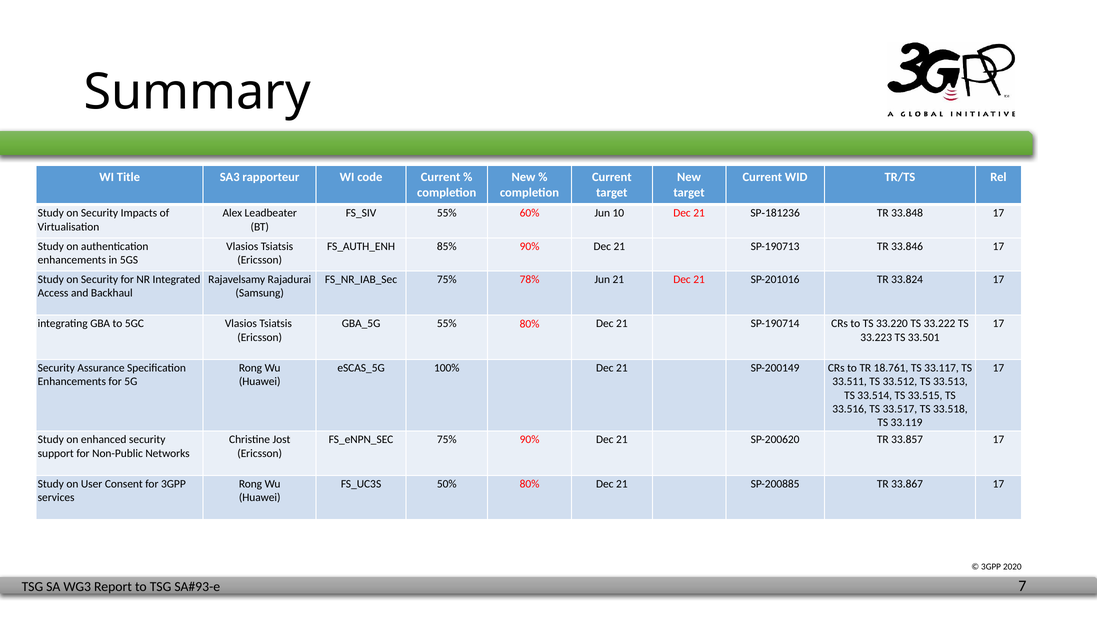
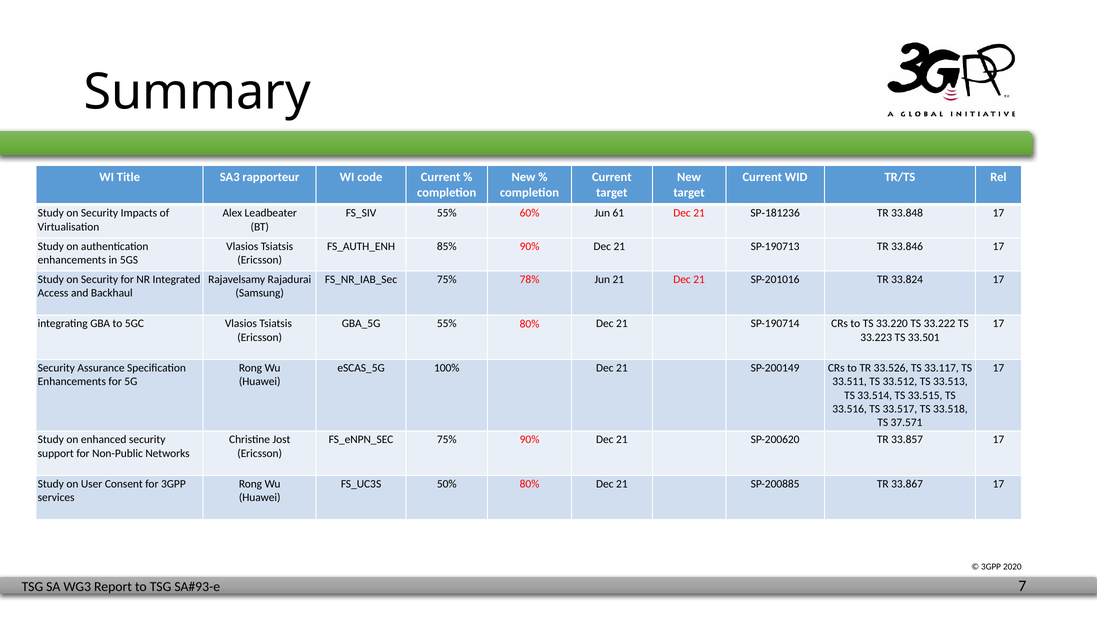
10: 10 -> 61
18.761: 18.761 -> 33.526
33.119: 33.119 -> 37.571
